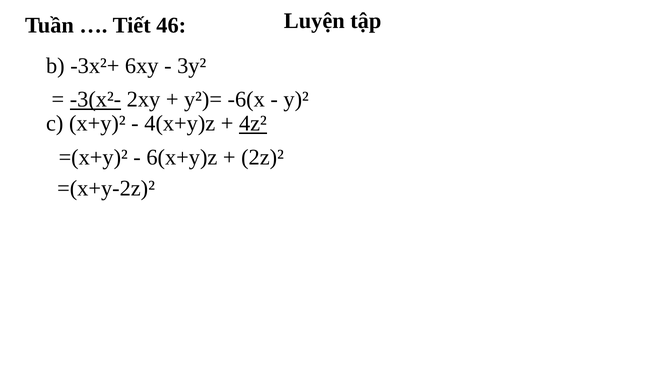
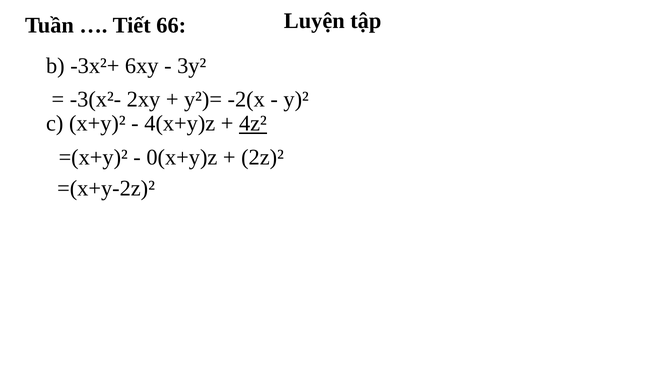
46: 46 -> 66
-3(x²- underline: present -> none
-6(x: -6(x -> -2(x
6(x+y)z: 6(x+y)z -> 0(x+y)z
